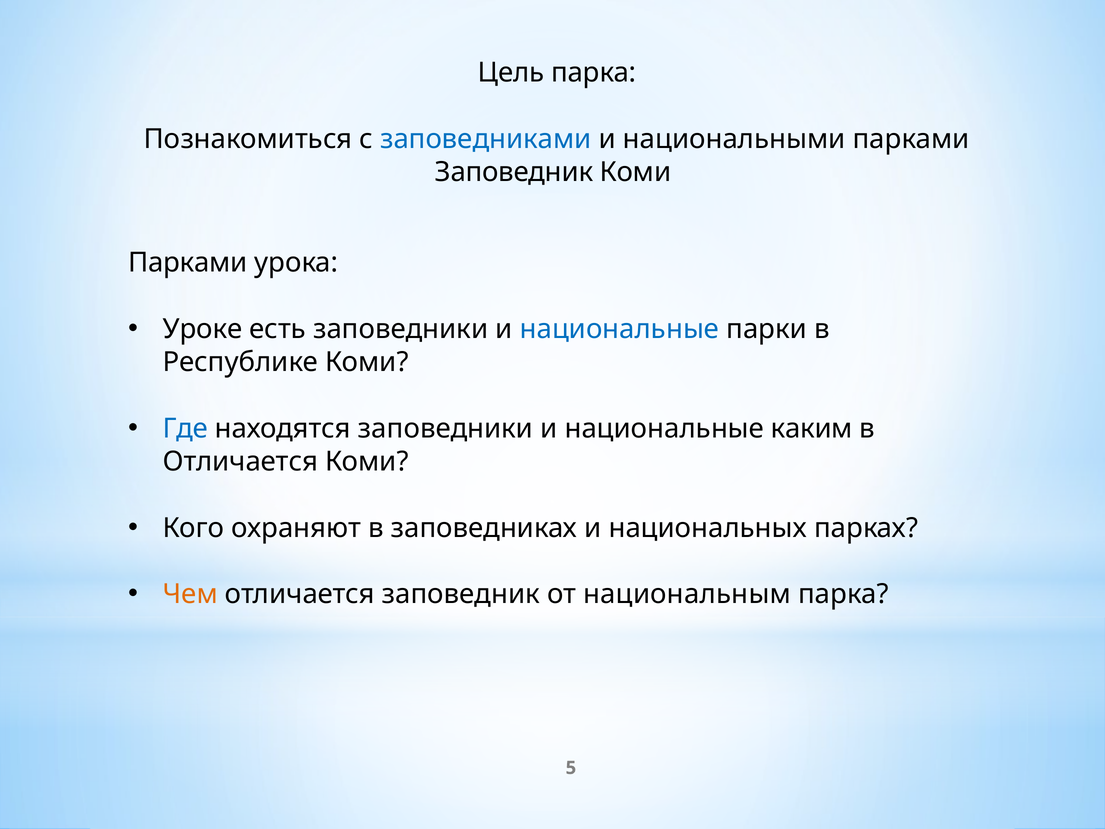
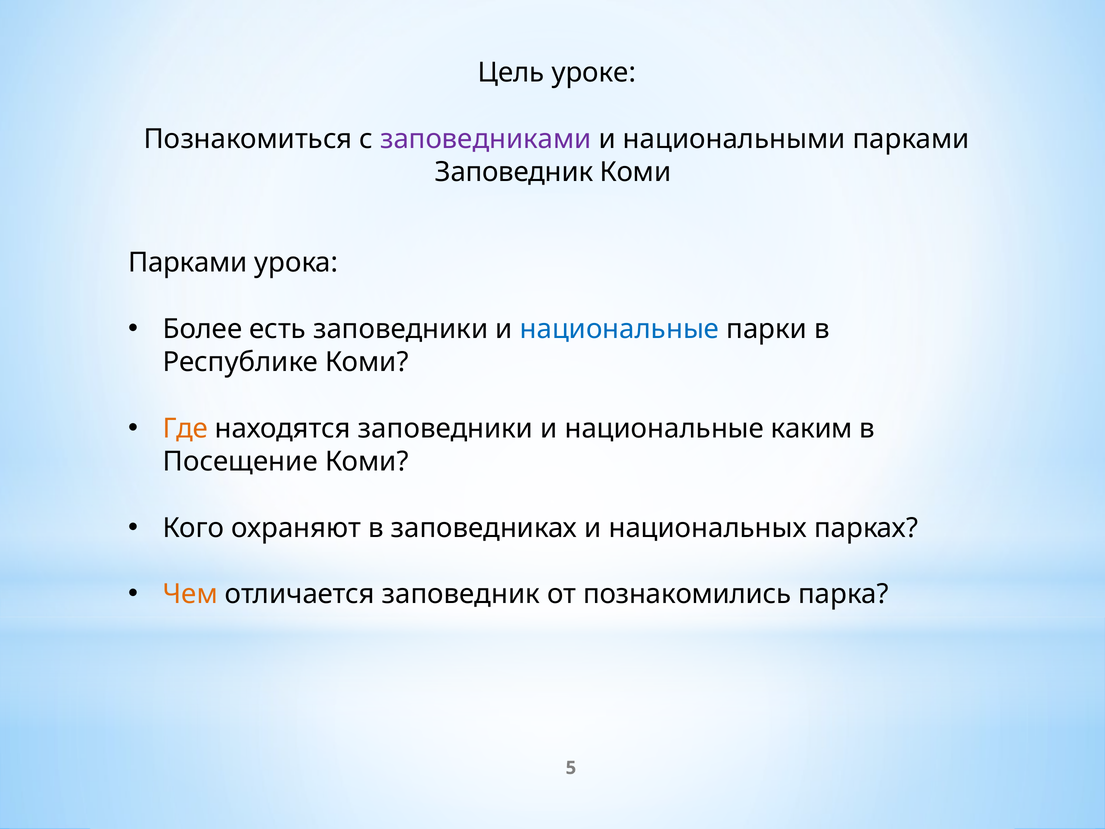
Цель парка: парка -> уроке
заповедниками colour: blue -> purple
Уроке: Уроке -> Более
Где colour: blue -> orange
Отличается at (240, 461): Отличается -> Посещение
национальным: национальным -> познакомились
